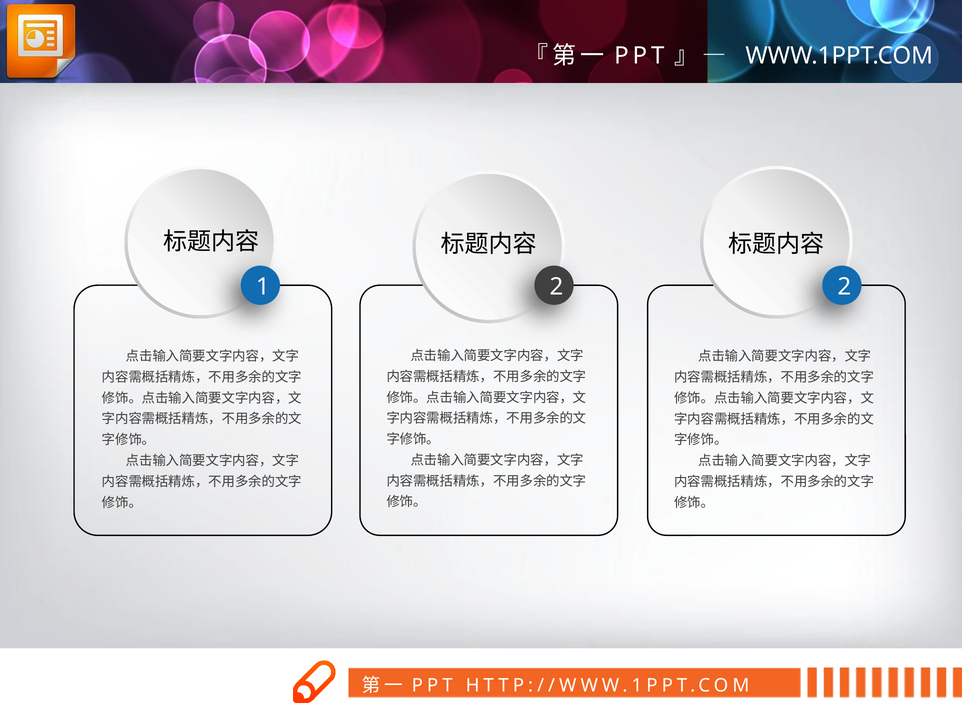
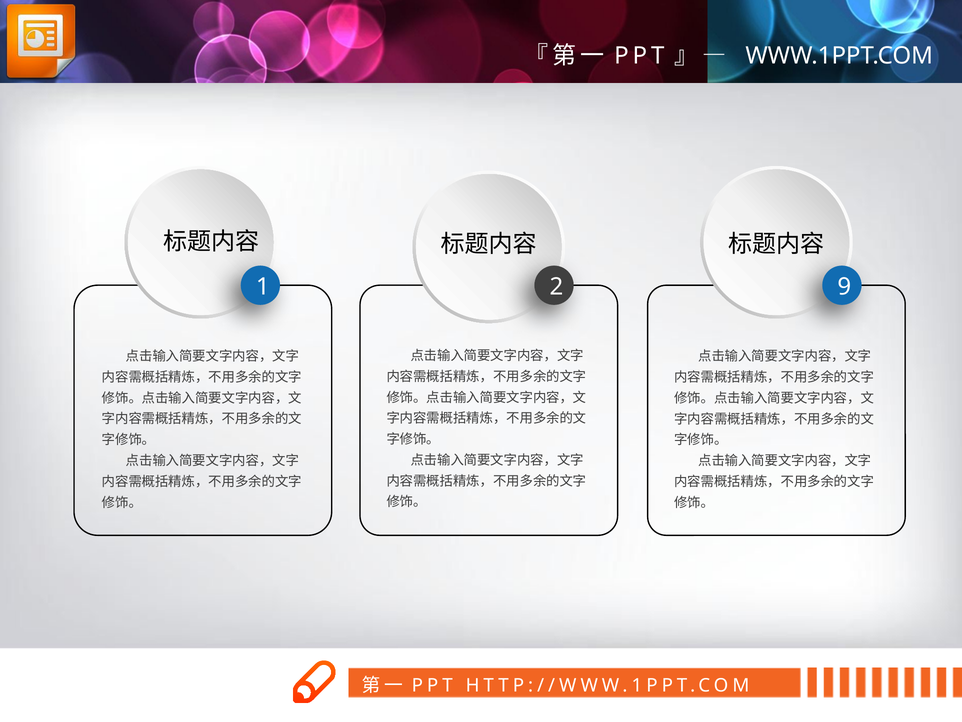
2 2: 2 -> 9
